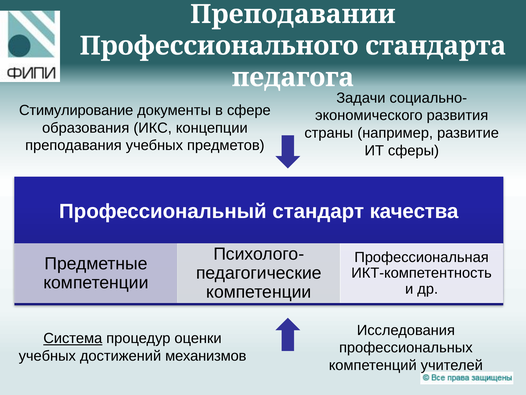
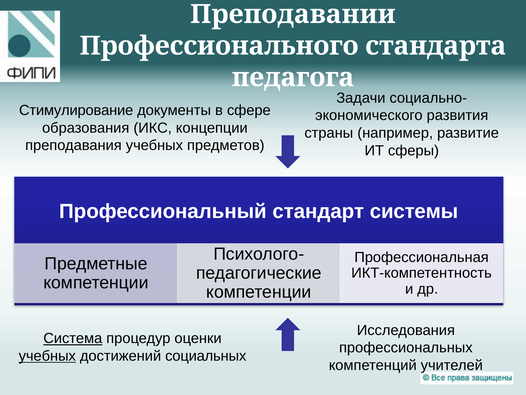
качества: качества -> системы
учебных at (47, 356) underline: none -> present
механизмов: механизмов -> социальных
